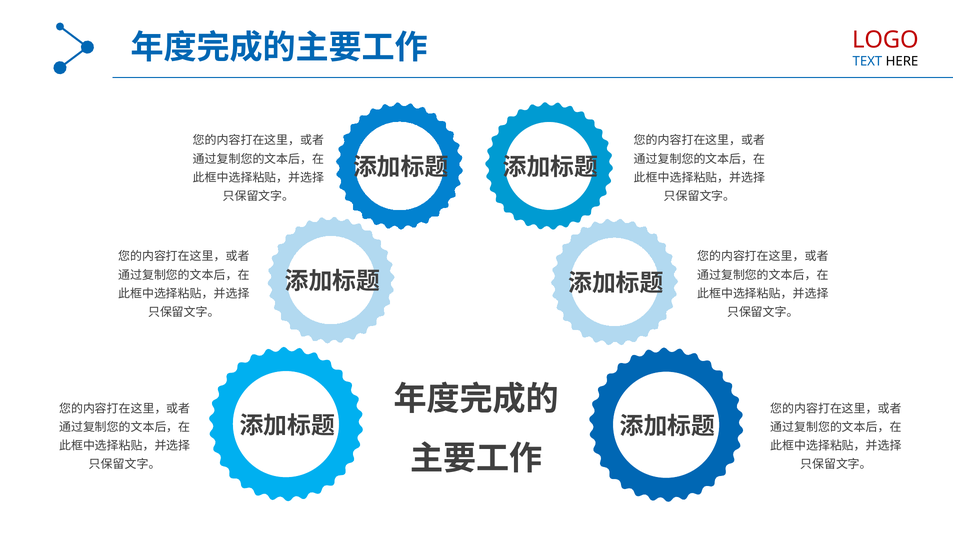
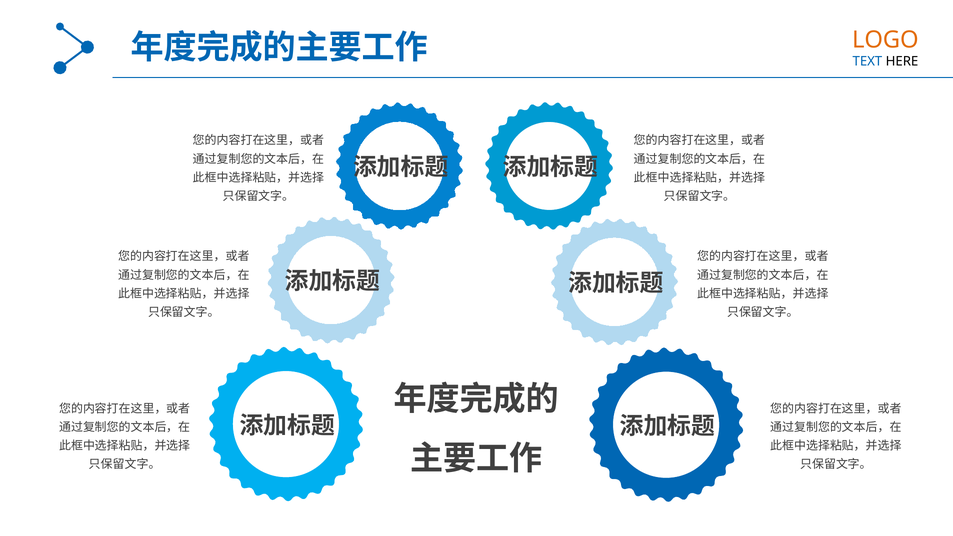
LOGO colour: red -> orange
